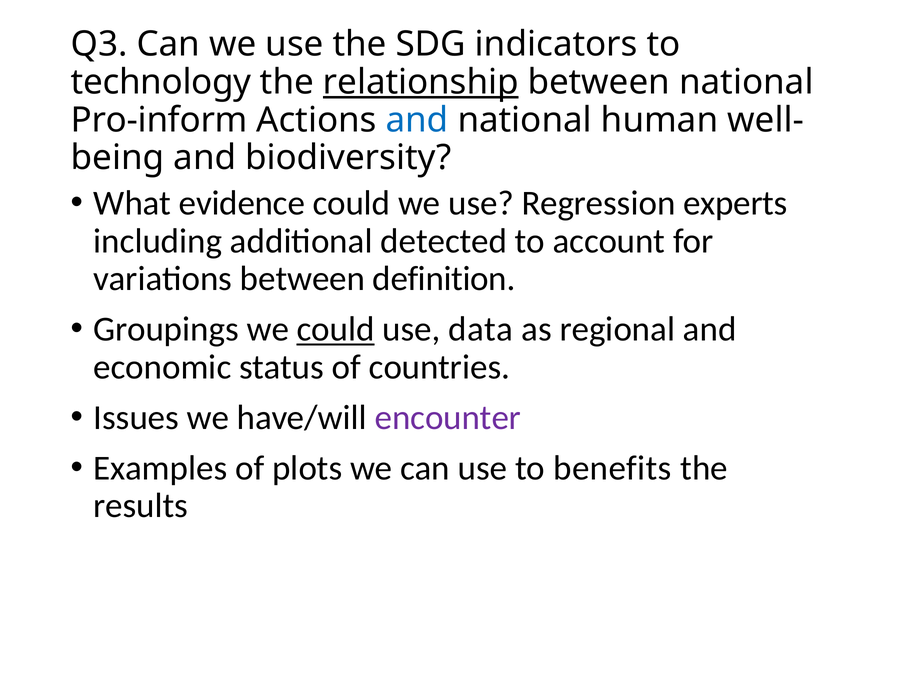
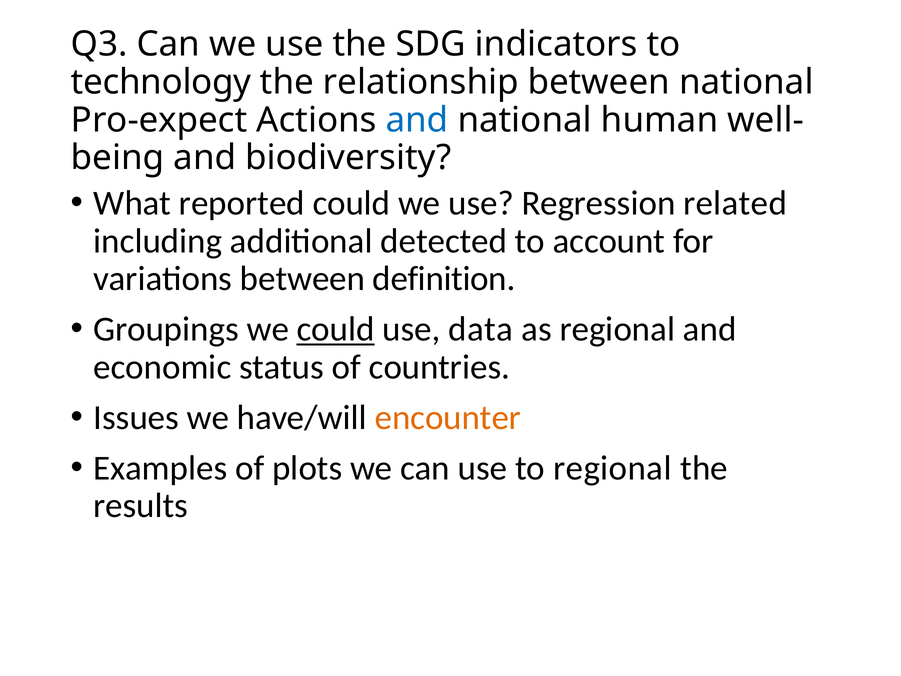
relationship underline: present -> none
Pro-inform: Pro-inform -> Pro-expect
evidence: evidence -> reported
experts: experts -> related
encounter colour: purple -> orange
to benefits: benefits -> regional
